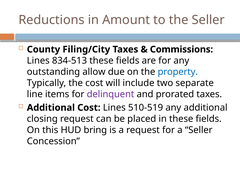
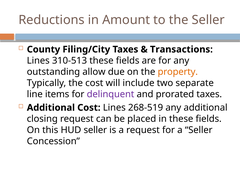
Commissions: Commissions -> Transactions
834‐513: 834‐513 -> 310‐513
property colour: blue -> orange
510‐519: 510‐519 -> 268‐519
HUD bring: bring -> seller
